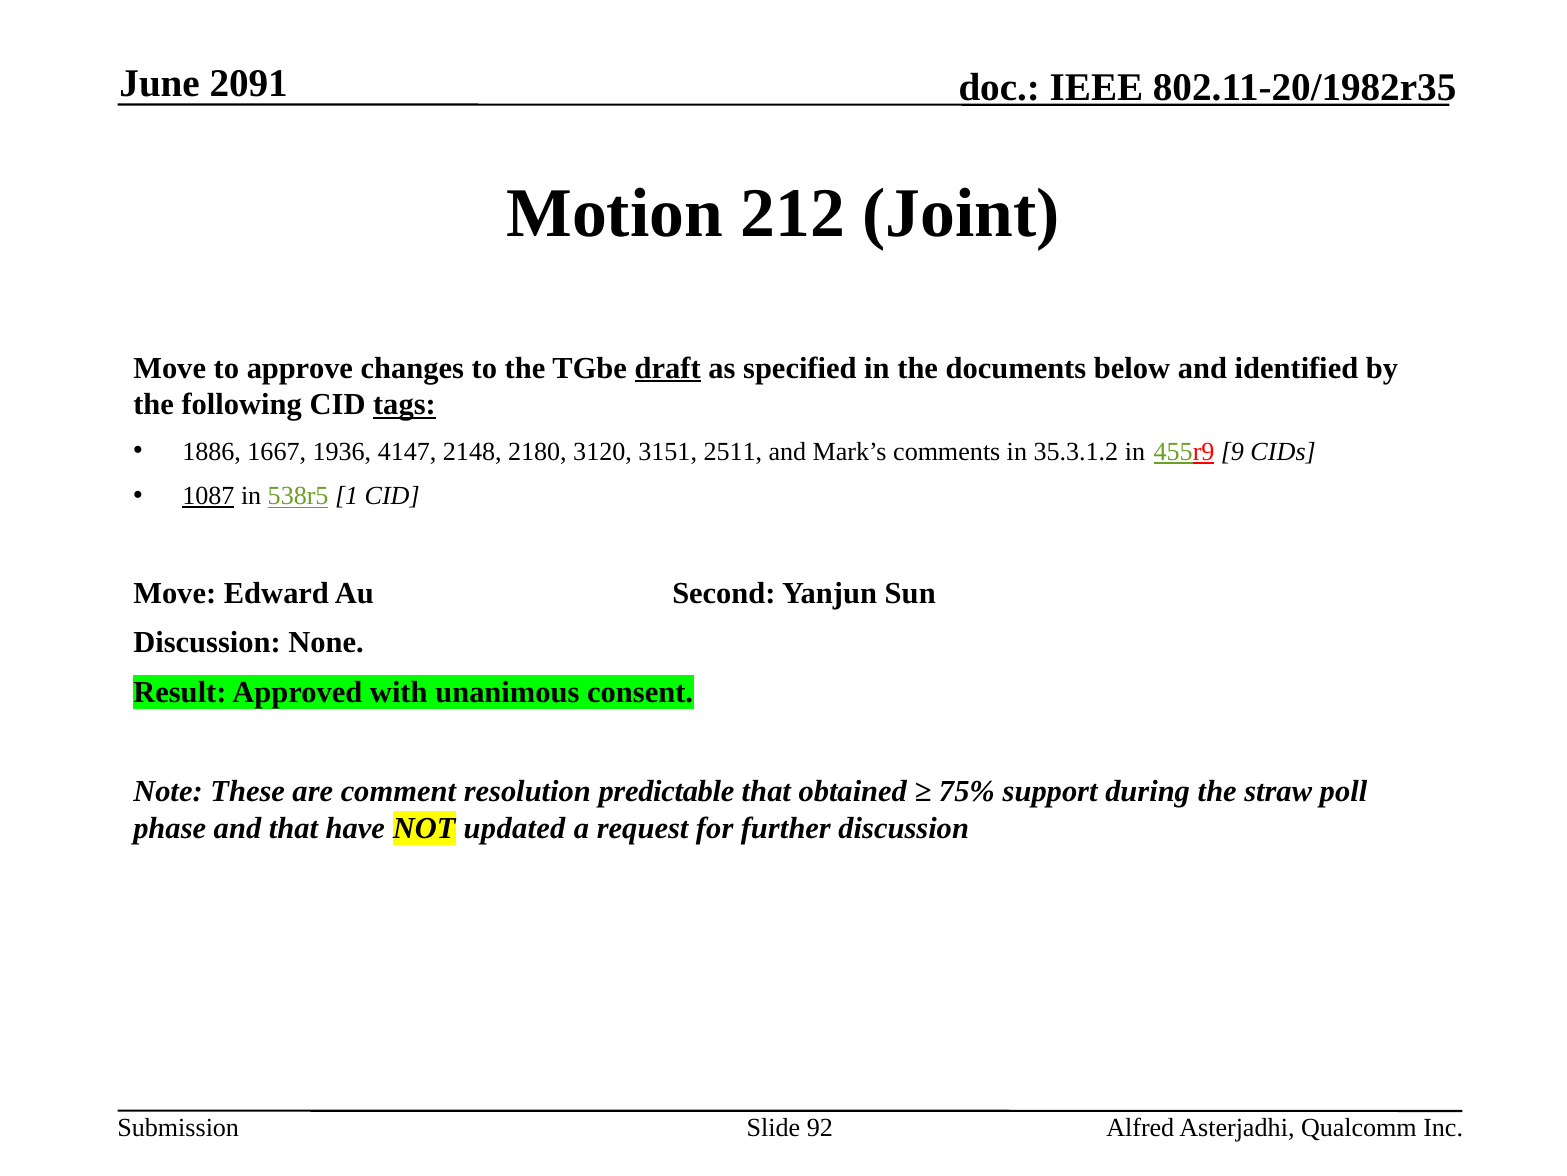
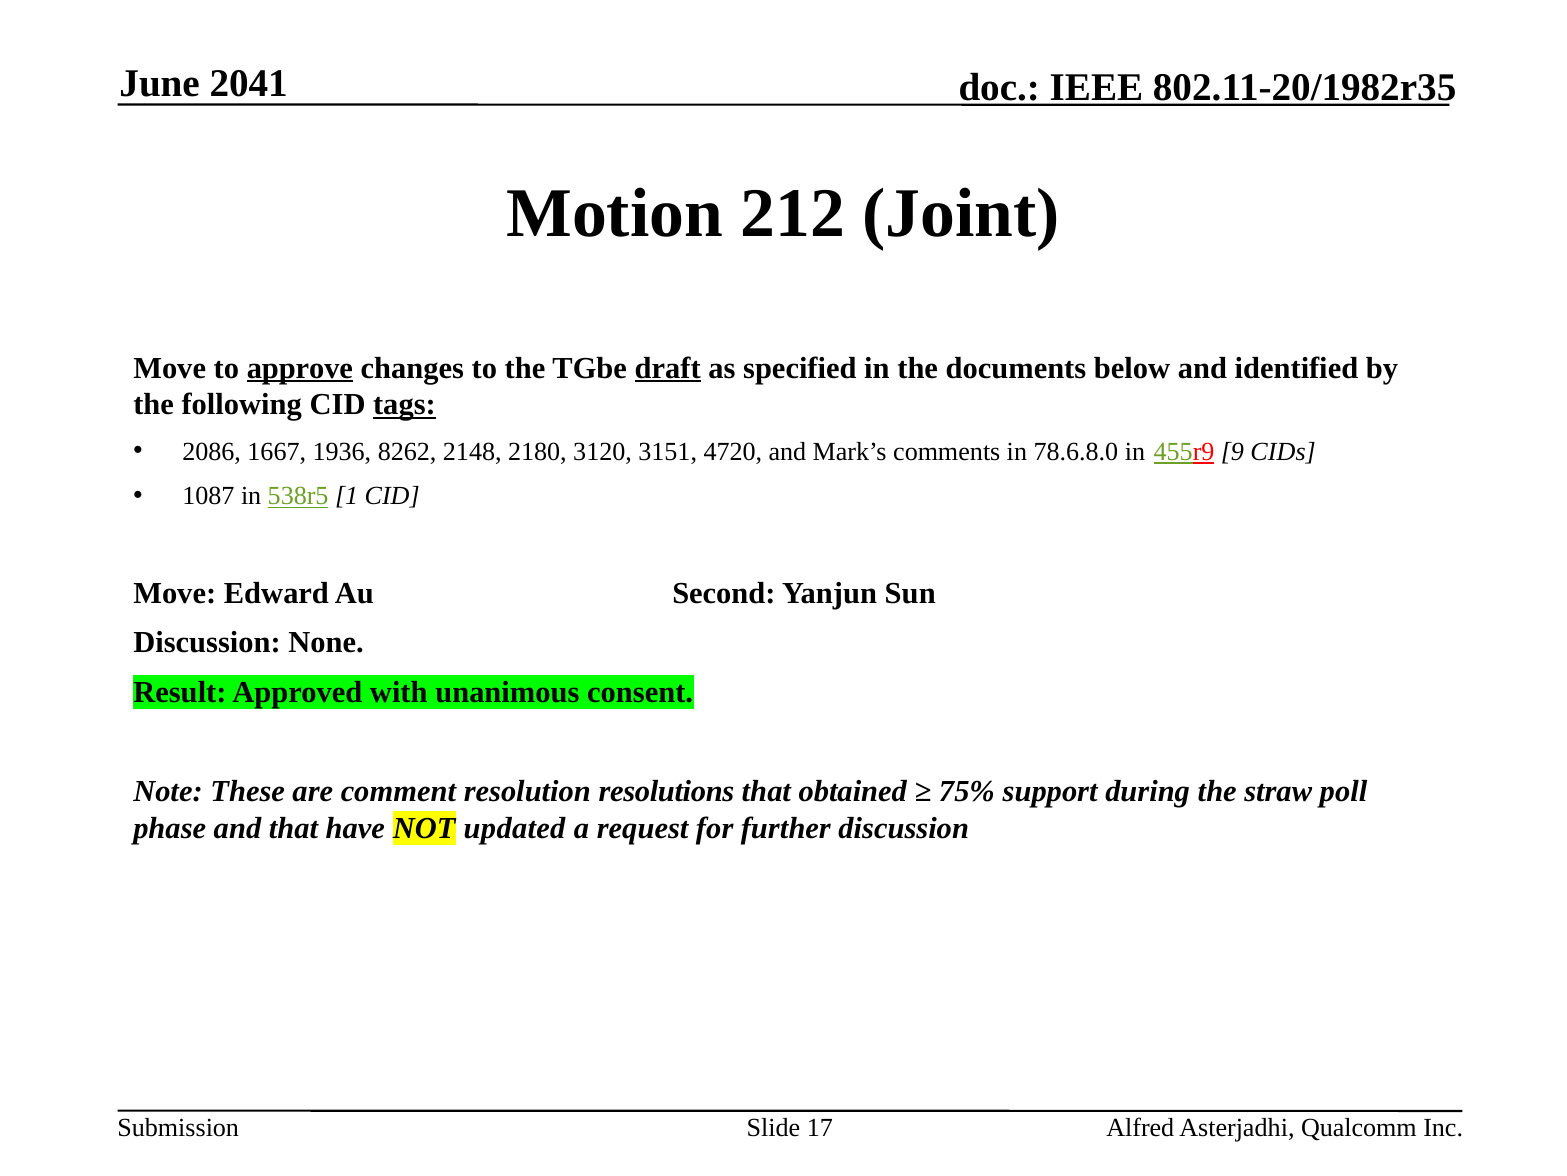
2091: 2091 -> 2041
approve underline: none -> present
1886: 1886 -> 2086
4147: 4147 -> 8262
2511: 2511 -> 4720
35.3.1.2: 35.3.1.2 -> 78.6.8.0
1087 underline: present -> none
predictable: predictable -> resolutions
92: 92 -> 17
